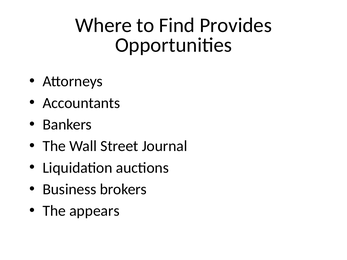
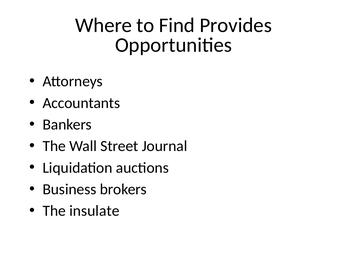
appears: appears -> insulate
